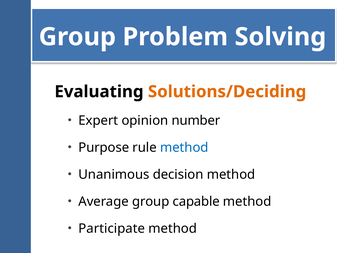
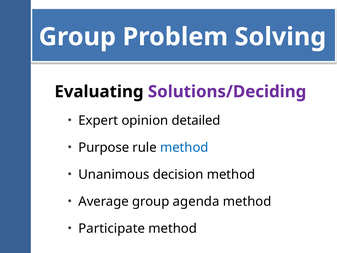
Solutions/Deciding colour: orange -> purple
number: number -> detailed
capable: capable -> agenda
